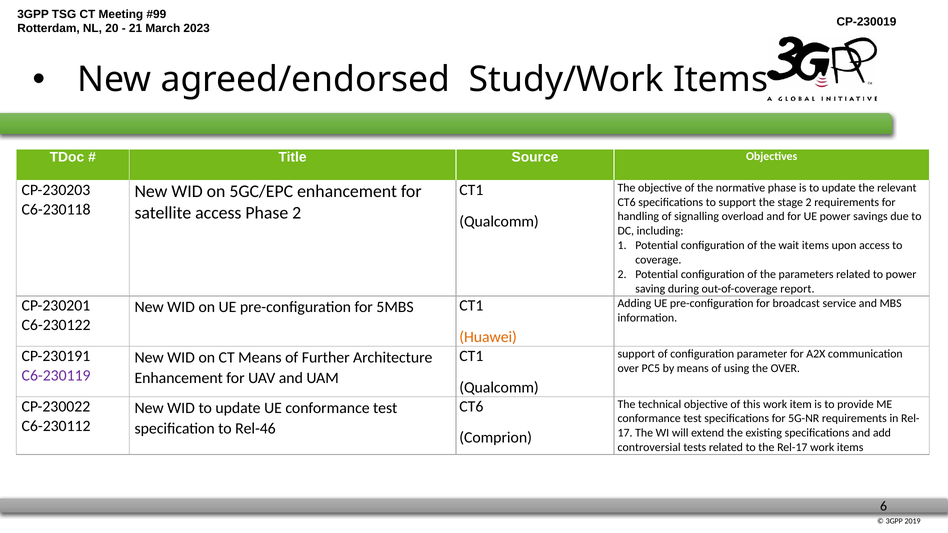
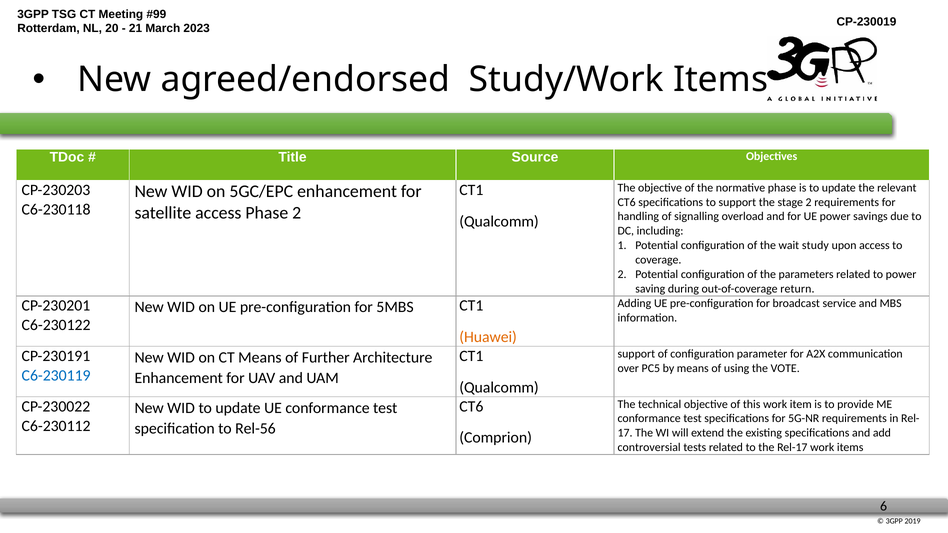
wait items: items -> study
report: report -> return
the OVER: OVER -> VOTE
C6-230119 colour: purple -> blue
Rel-46: Rel-46 -> Rel-56
